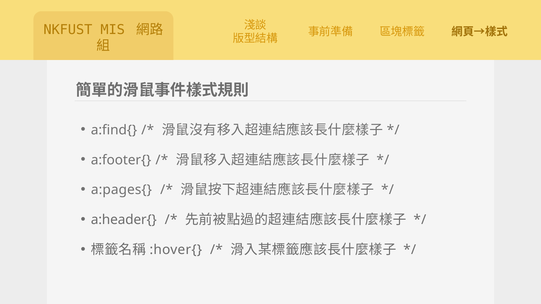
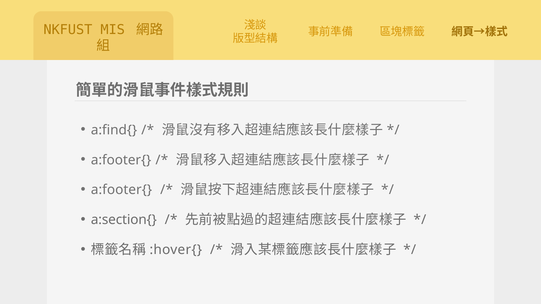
a:pages{ at (121, 190): a:pages{ -> a:footer{
a:header{: a:header{ -> a:section{
